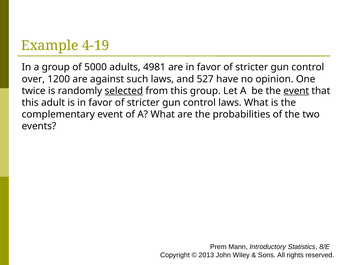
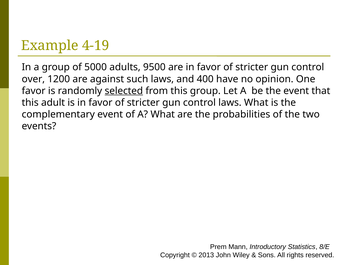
4981: 4981 -> 9500
527: 527 -> 400
twice at (34, 91): twice -> favor
event at (296, 91) underline: present -> none
